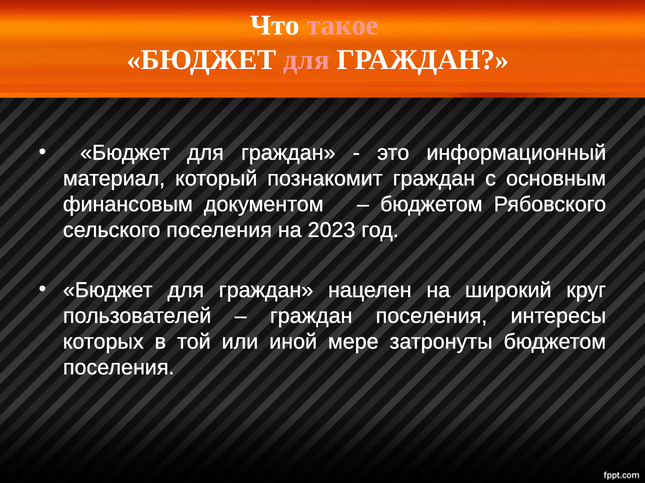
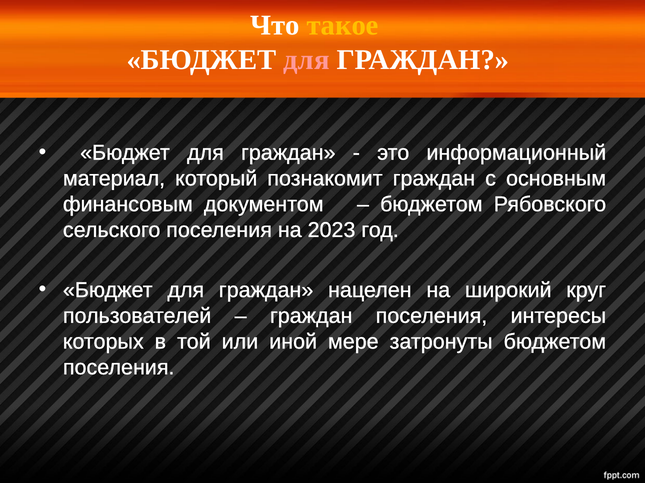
такое colour: pink -> yellow
